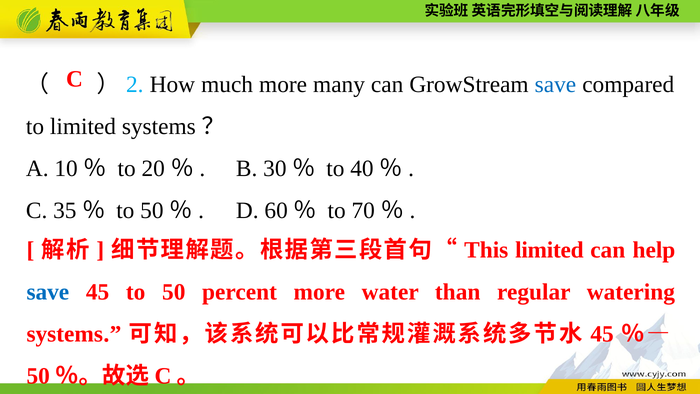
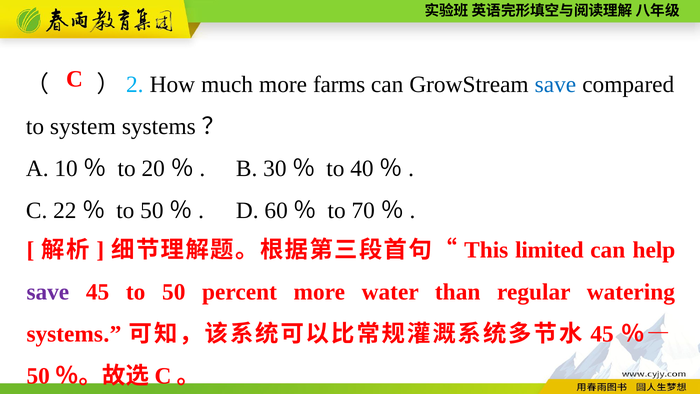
many: many -> farms
to limited: limited -> system
35: 35 -> 22
save at (48, 292) colour: blue -> purple
